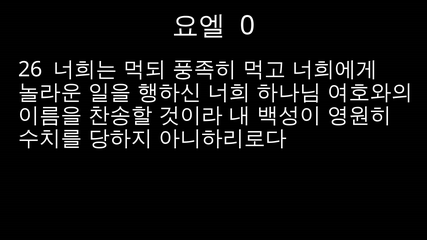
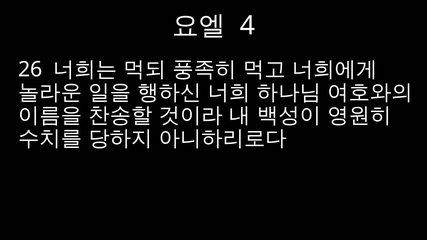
0: 0 -> 4
